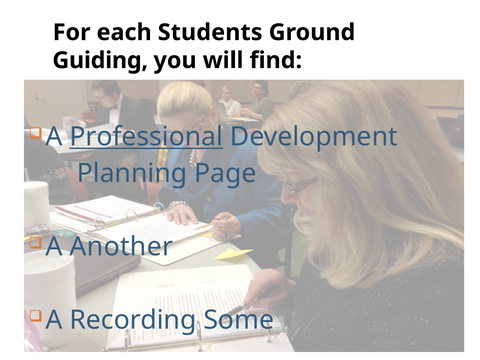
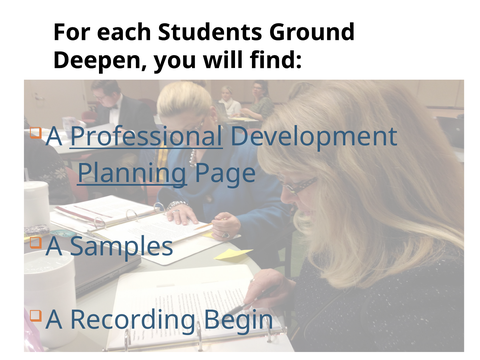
Guiding: Guiding -> Deepen
Planning underline: none -> present
Another: Another -> Samples
Some: Some -> Begin
